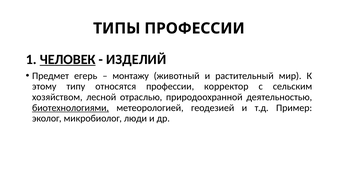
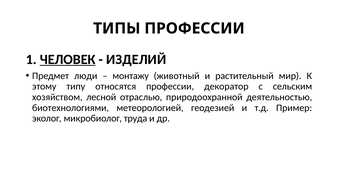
егерь: егерь -> люди
корректор: корректор -> декоратор
биотехнологиями underline: present -> none
люди: люди -> труда
